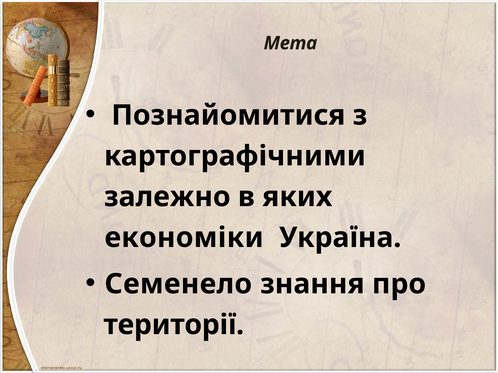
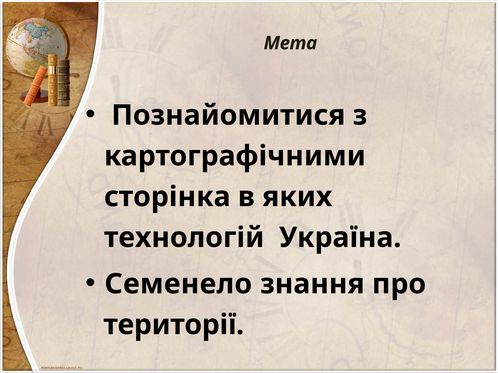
залежно: залежно -> сторінка
економіки: економіки -> технологій
